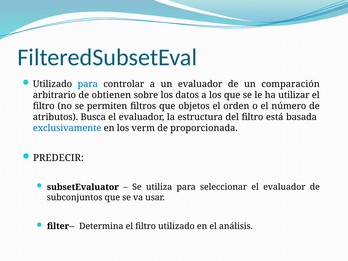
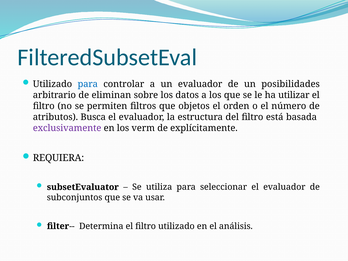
comparación: comparación -> posibilidades
obtienen: obtienen -> eliminan
exclusivamente colour: blue -> purple
proporcionada: proporcionada -> explícitamente
PREDECIR: PREDECIR -> REQUIERA
